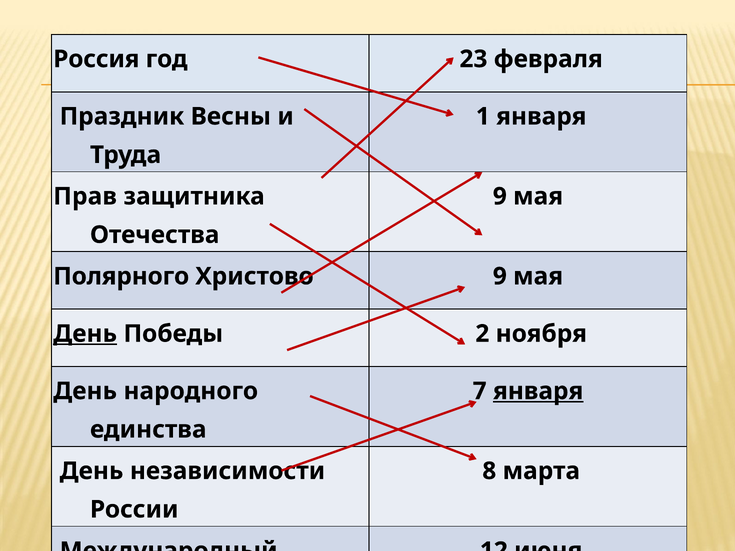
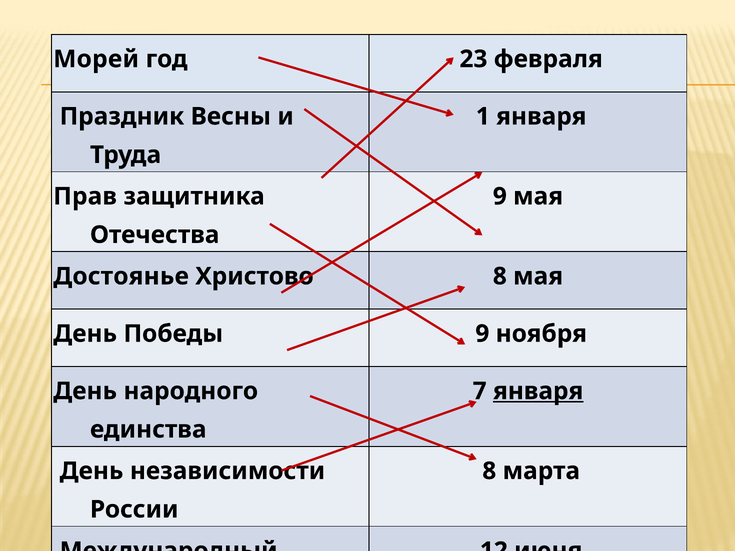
Россия: Россия -> Морей
Полярного: Полярного -> Достоянье
Христово 9: 9 -> 8
День at (85, 334) underline: present -> none
Победы 2: 2 -> 9
